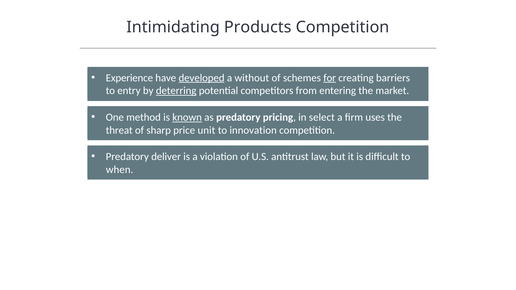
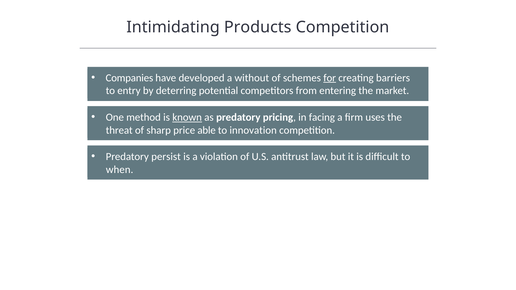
Experience: Experience -> Companies
developed underline: present -> none
deterring underline: present -> none
select: select -> facing
unit: unit -> able
deliver: deliver -> persist
